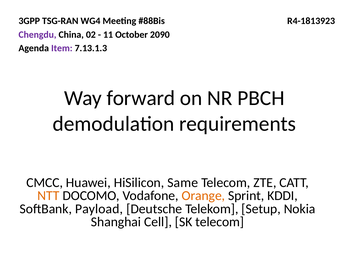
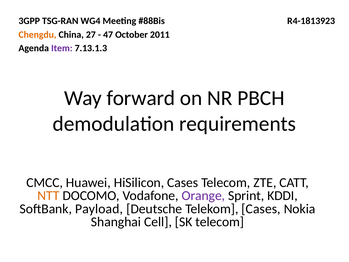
Chengdu colour: purple -> orange
02: 02 -> 27
11: 11 -> 47
2090: 2090 -> 2011
HiSilicon Same: Same -> Cases
Orange colour: orange -> purple
Telekom Setup: Setup -> Cases
